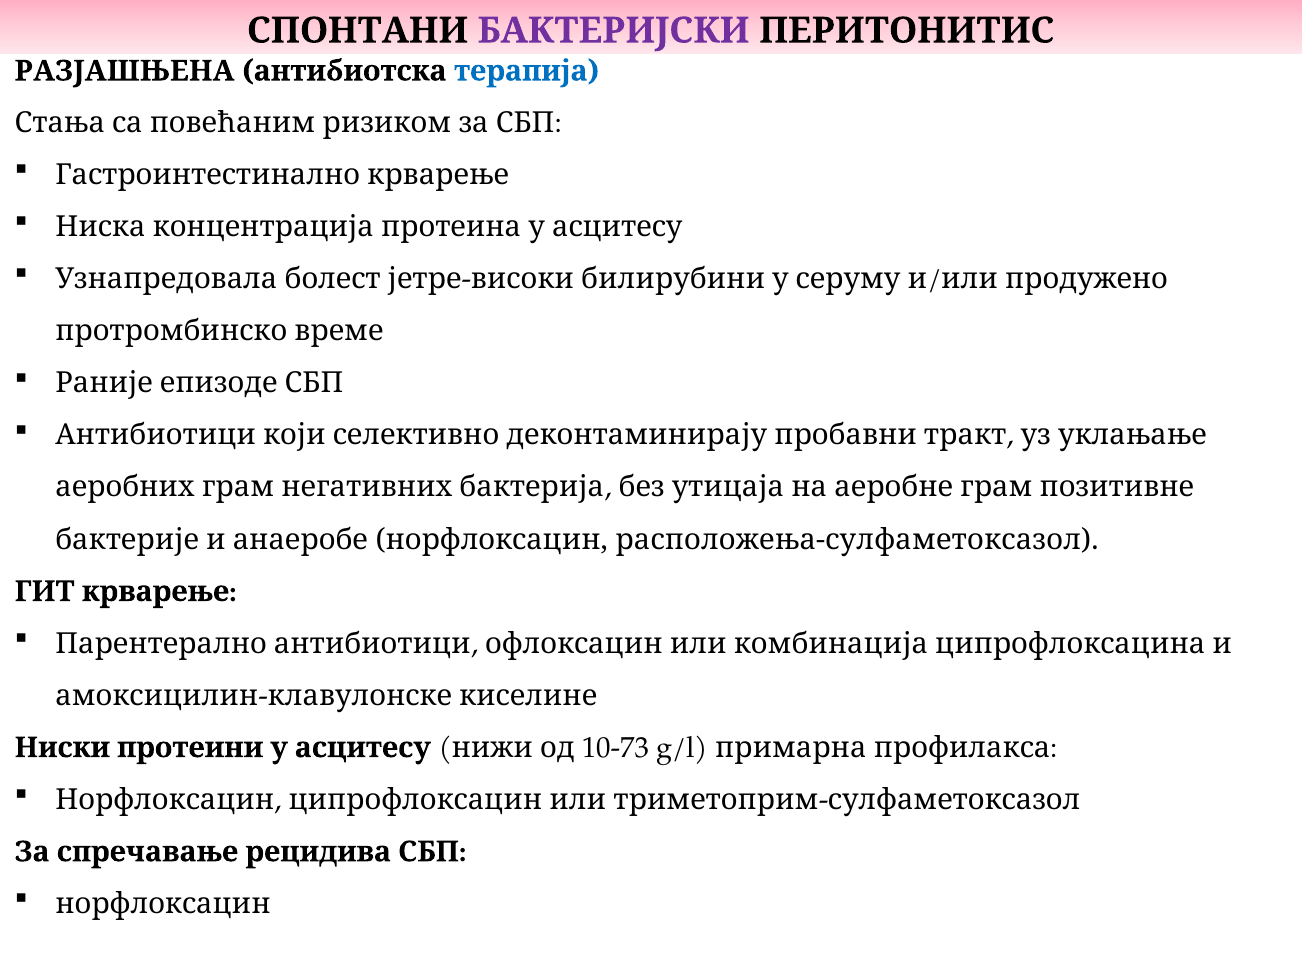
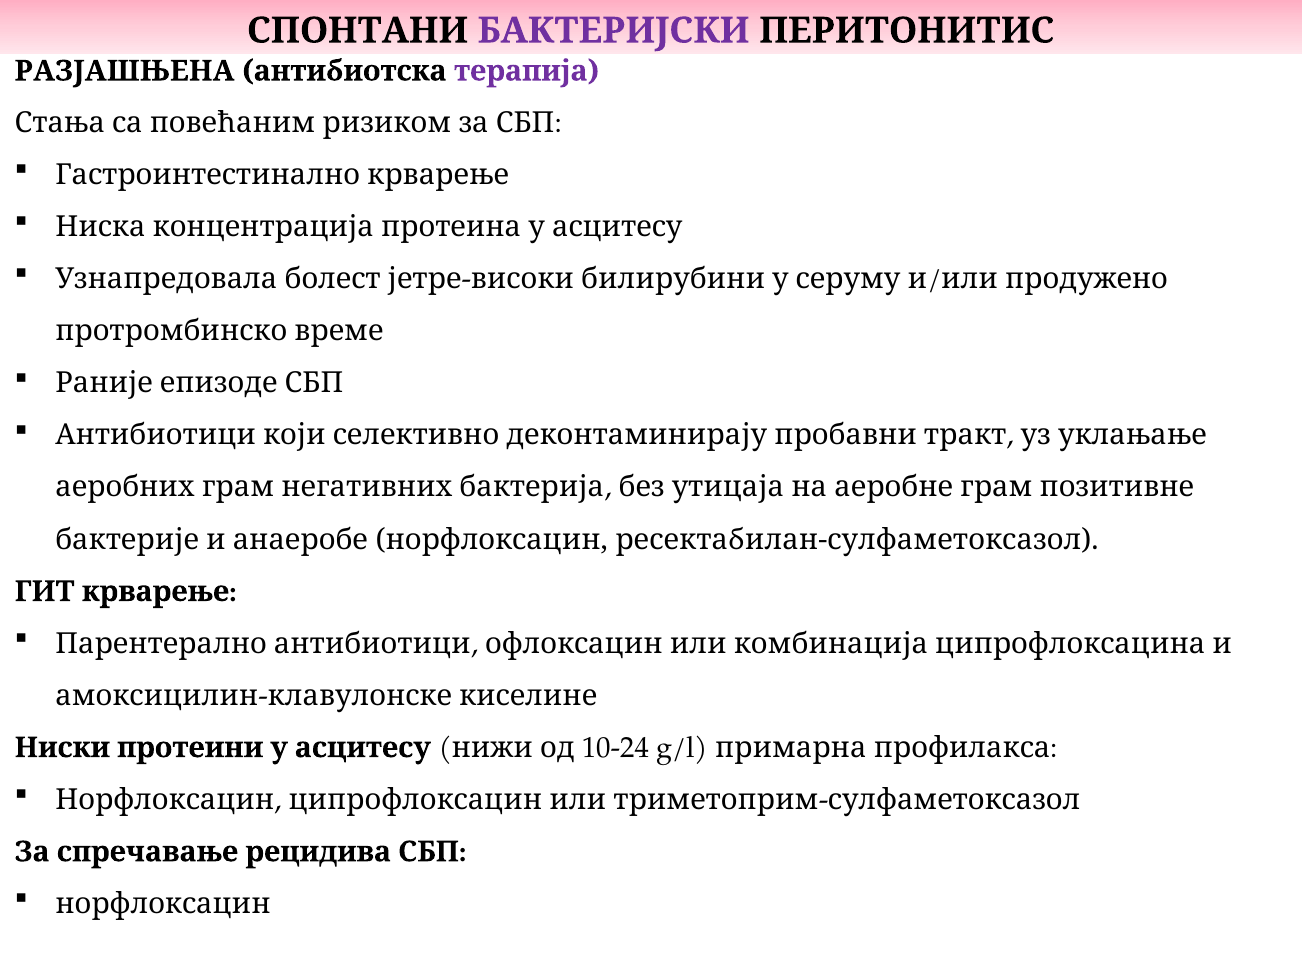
терапија colour: blue -> purple
расположења-сулфаметоксазол: расположења-сулфаметоксазол -> ресектабилан-сулфаметоксазол
10-73: 10-73 -> 10-24
